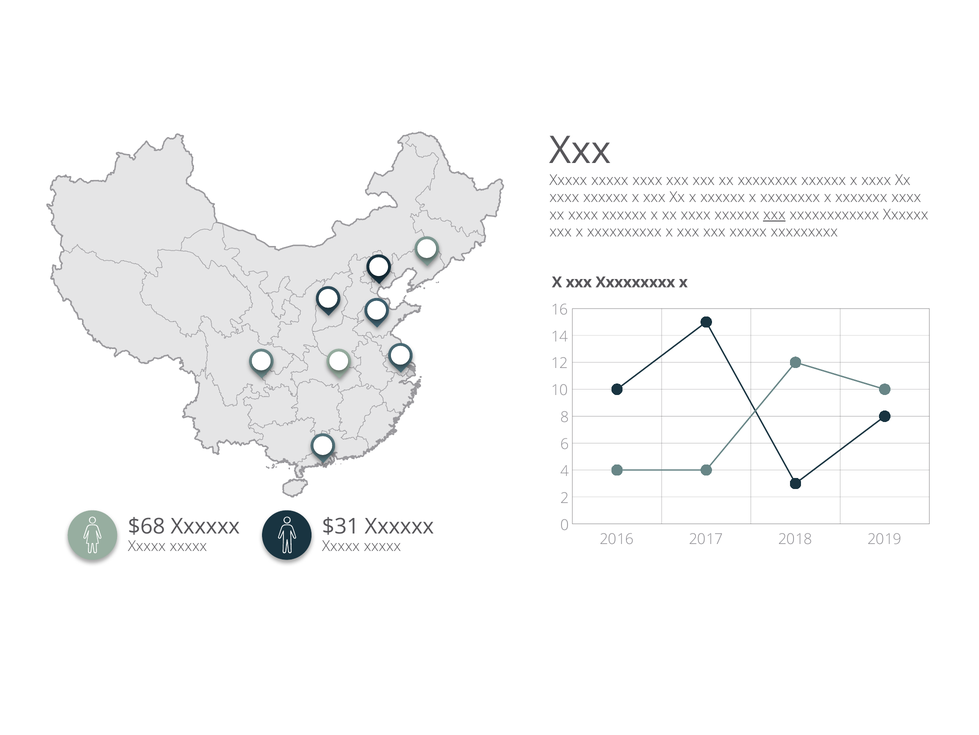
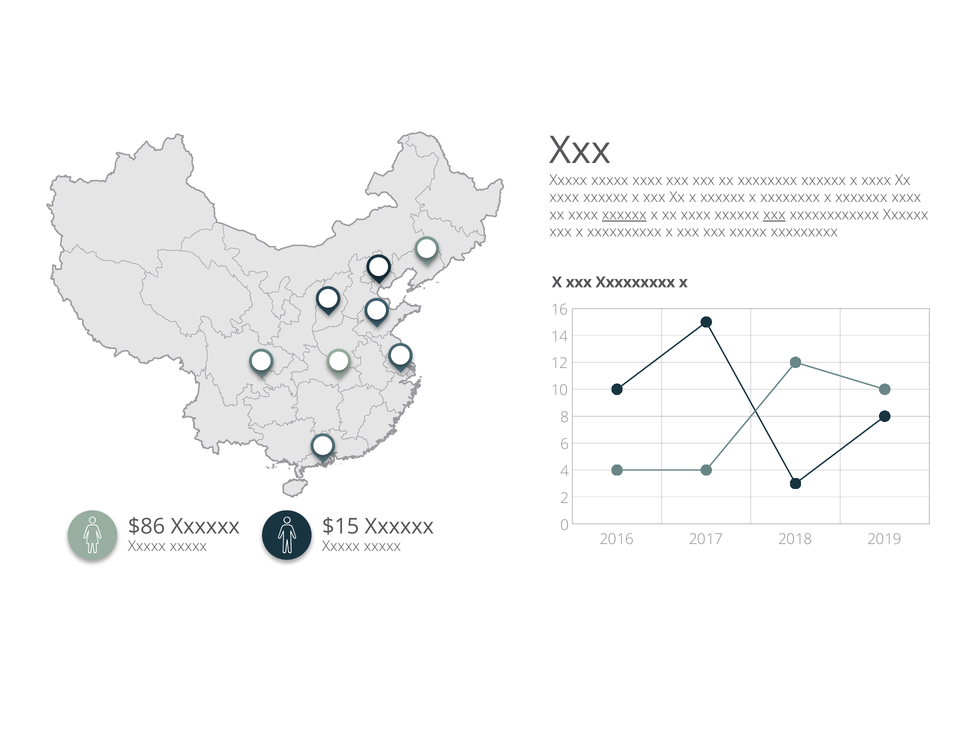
xxxxxx at (624, 214) underline: none -> present
$68: $68 -> $86
$31: $31 -> $15
